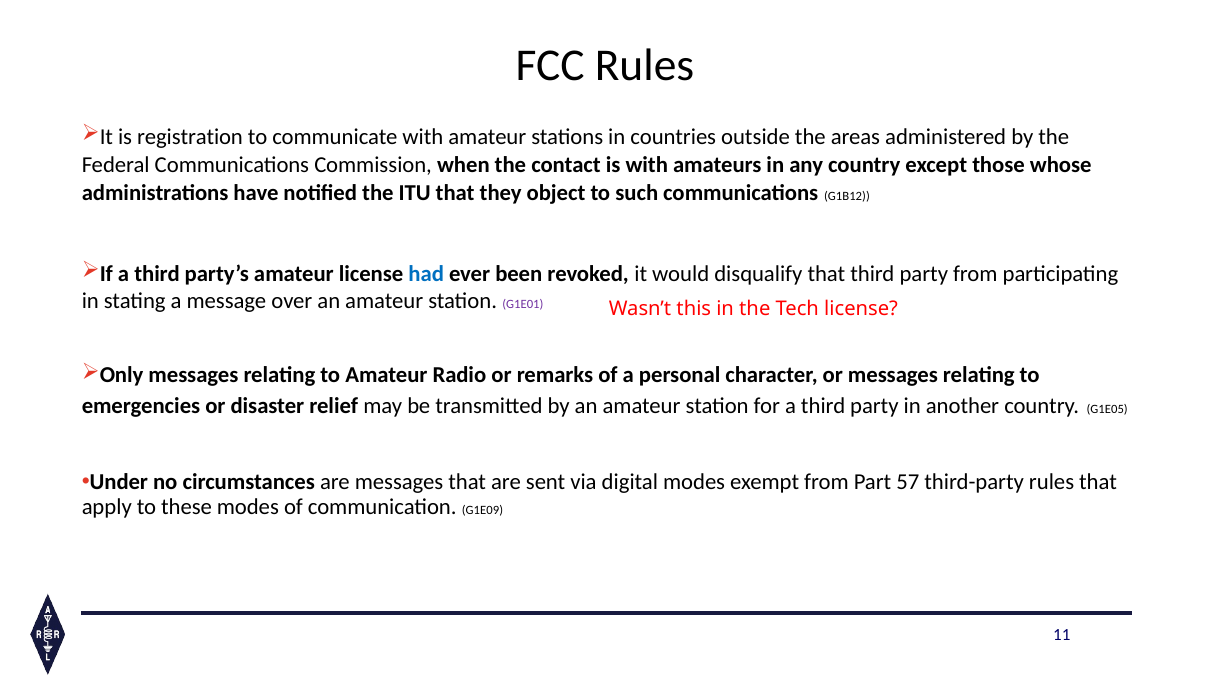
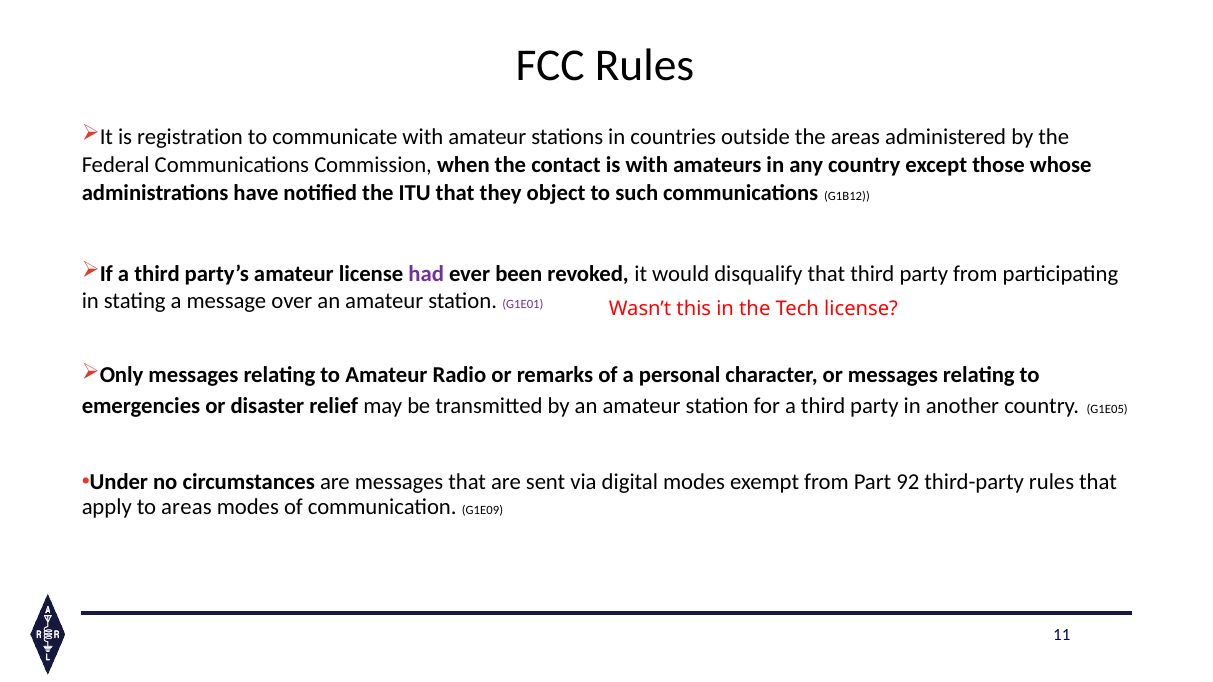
had colour: blue -> purple
57: 57 -> 92
to these: these -> areas
